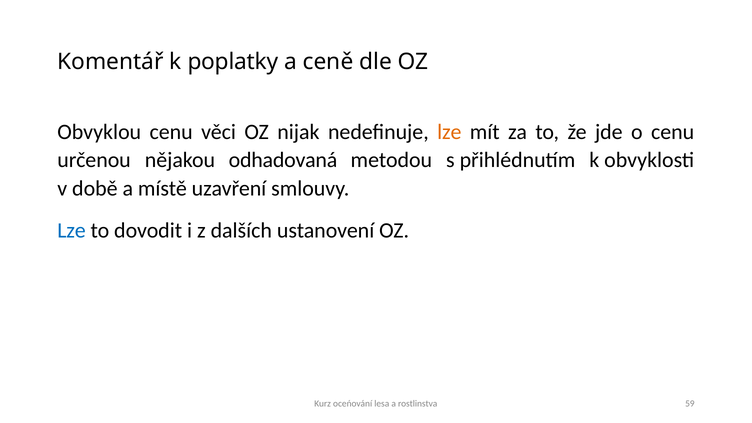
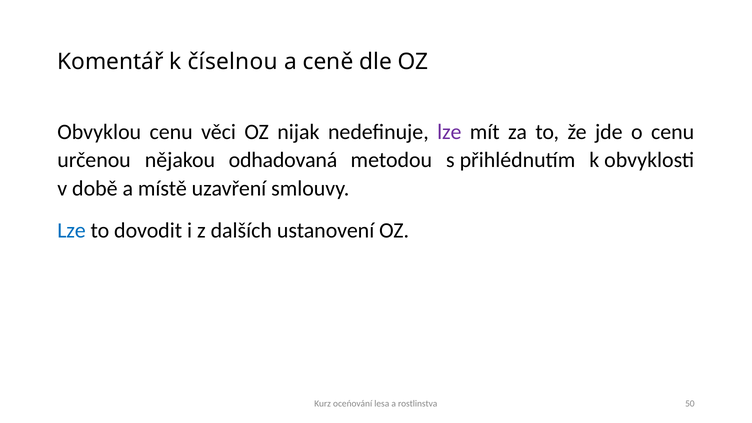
poplatky: poplatky -> číselnou
lze at (449, 132) colour: orange -> purple
59: 59 -> 50
